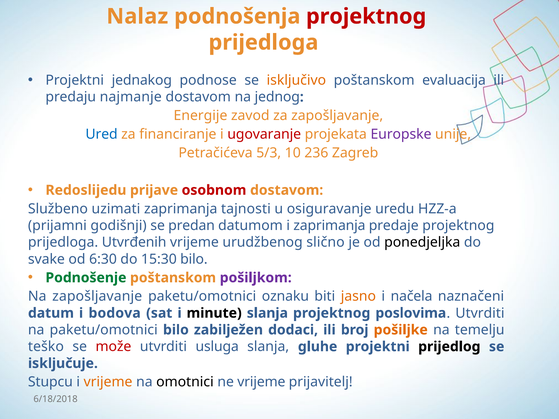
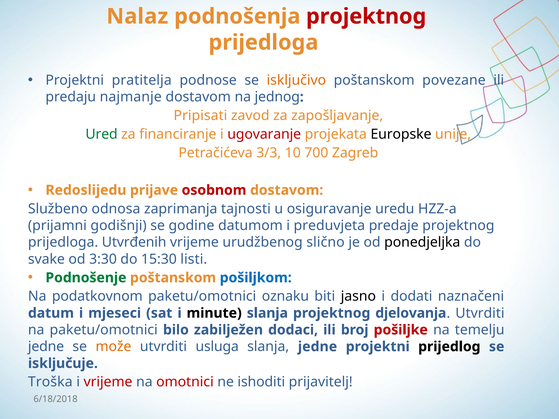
jednakog: jednakog -> pratitelja
evaluacija: evaluacija -> povezane
Energije: Energije -> Pripisati
Ured colour: blue -> green
Europske colour: purple -> black
5/3: 5/3 -> 3/3
236: 236 -> 700
uzimati: uzimati -> odnosa
predan: predan -> godine
i zaprimanja: zaprimanja -> preduvjeta
6:30: 6:30 -> 3:30
15:30 bilo: bilo -> listi
pošiljkom colour: purple -> blue
Na zapošljavanje: zapošljavanje -> podatkovnom
jasno colour: orange -> black
načela: načela -> dodati
bodova: bodova -> mjeseci
poslovima: poslovima -> djelovanja
pošiljke colour: orange -> red
teško at (46, 347): teško -> jedne
može colour: red -> orange
slanja gluhe: gluhe -> jedne
Stupcu: Stupcu -> Troška
vrijeme at (108, 382) colour: orange -> red
omotnici colour: black -> red
ne vrijeme: vrijeme -> ishoditi
